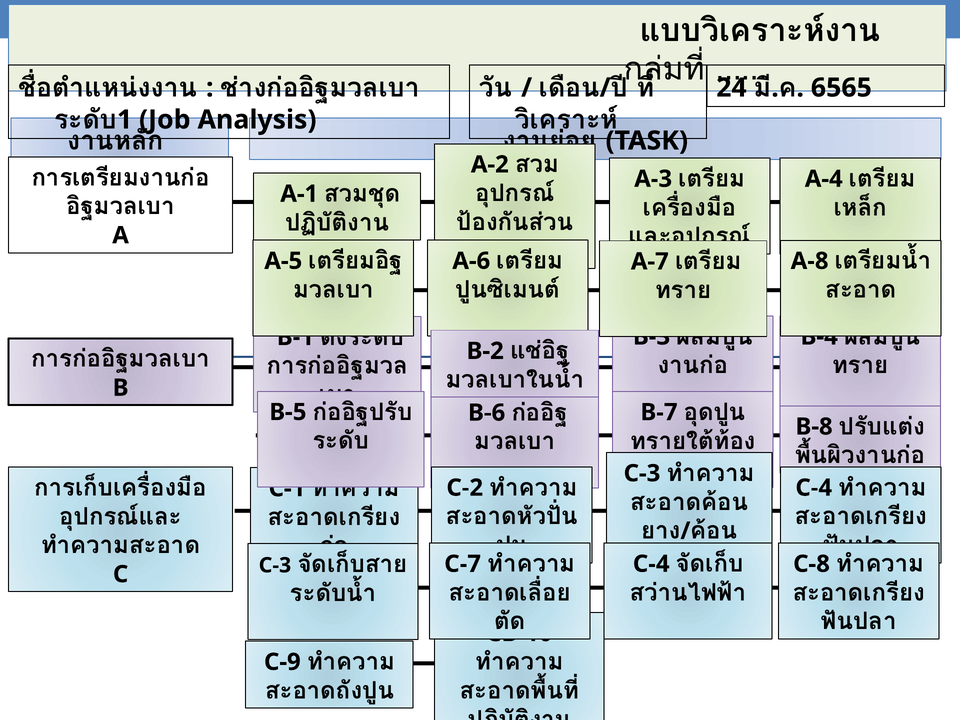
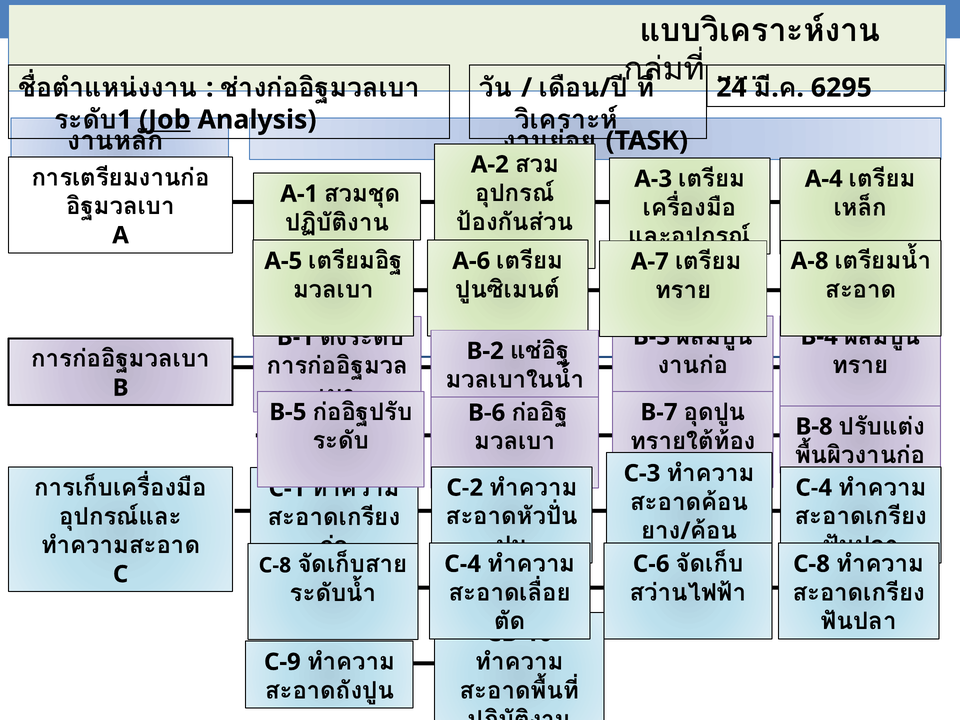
6565: 6565 -> 6295
Job underline: none -> present
C-4 at (651, 564): C-4 -> C-6
C-7 at (463, 564): C-7 -> C-4
C C-3: C-3 -> C-8
